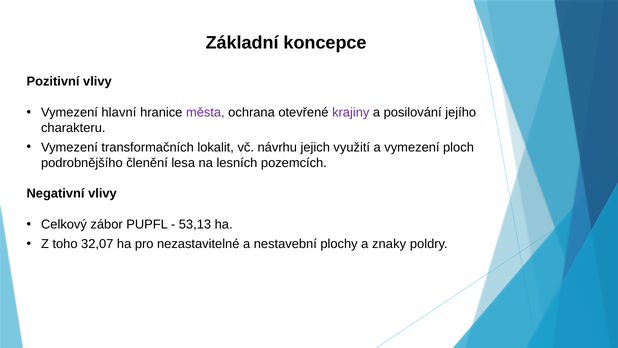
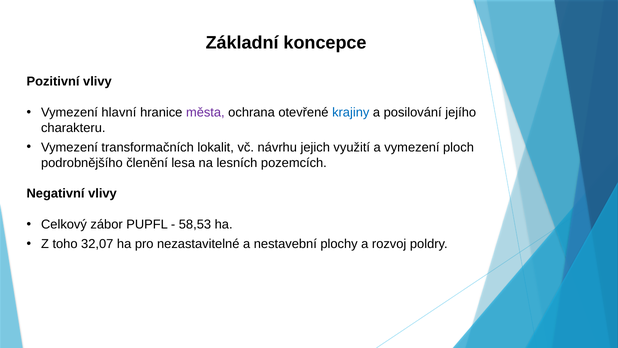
krajiny colour: purple -> blue
53,13: 53,13 -> 58,53
znaky: znaky -> rozvoj
